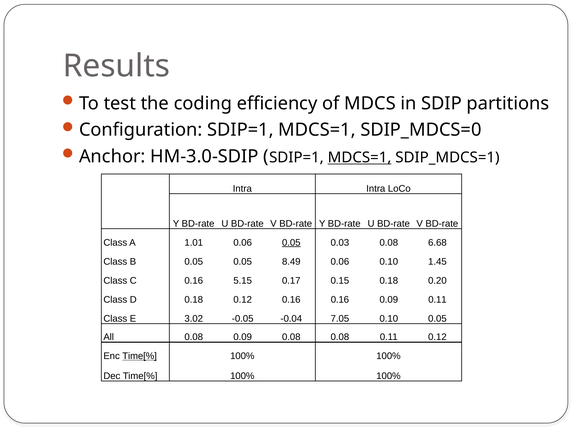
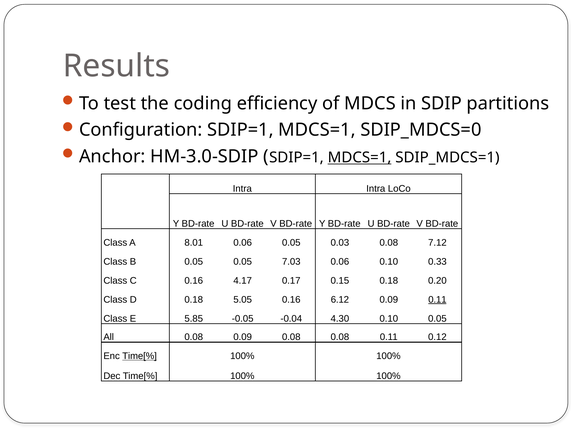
1.01: 1.01 -> 8.01
0.05 at (291, 243) underline: present -> none
6.68: 6.68 -> 7.12
8.49: 8.49 -> 7.03
1.45: 1.45 -> 0.33
5.15: 5.15 -> 4.17
0.18 0.12: 0.12 -> 5.05
0.16 0.16: 0.16 -> 6.12
0.11 at (437, 300) underline: none -> present
3.02: 3.02 -> 5.85
7.05: 7.05 -> 4.30
